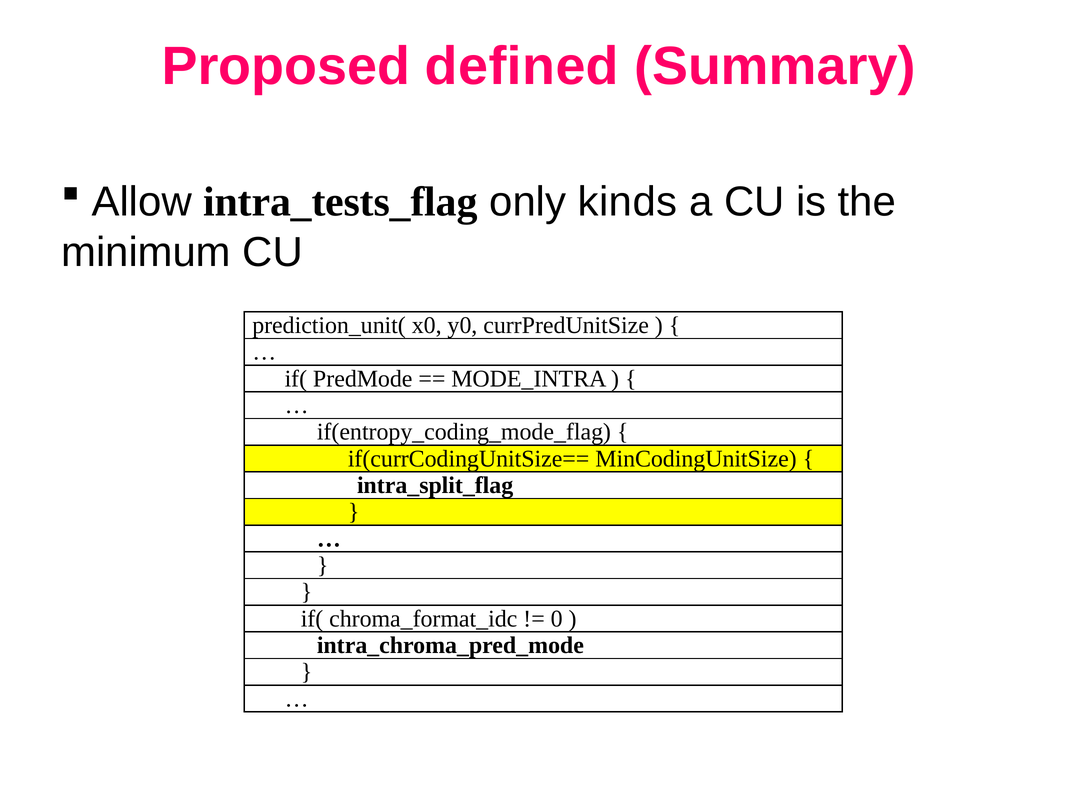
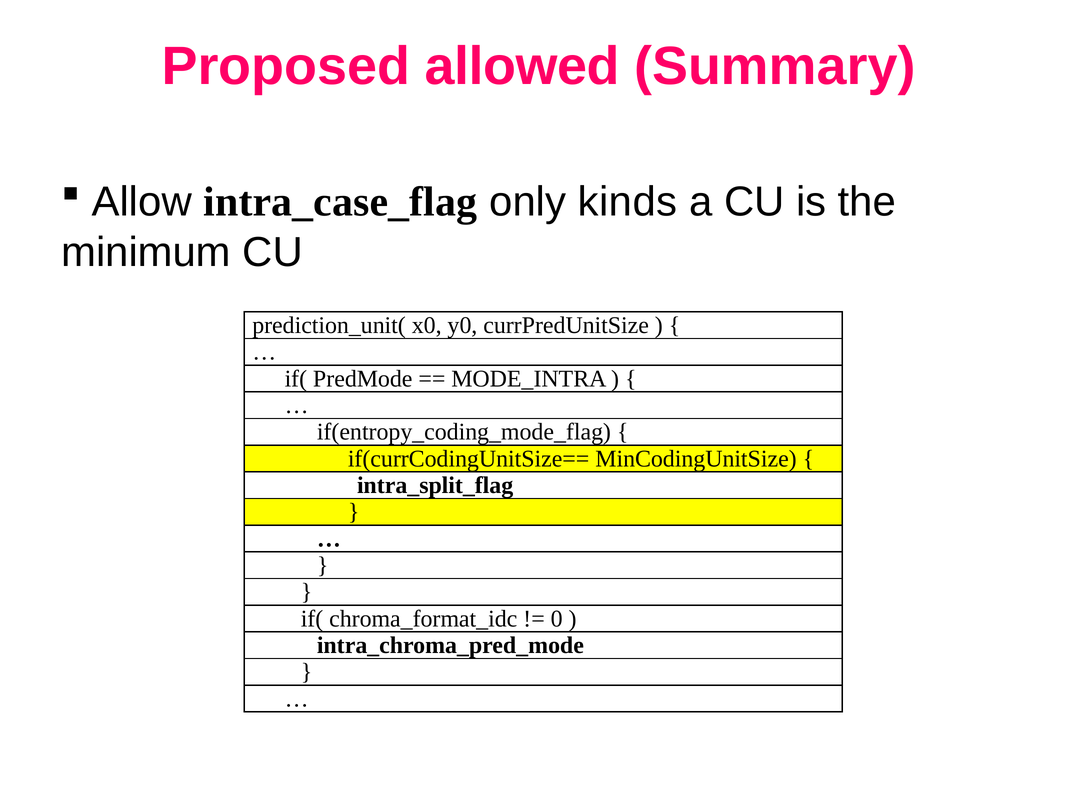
defined: defined -> allowed
intra_tests_flag: intra_tests_flag -> intra_case_flag
